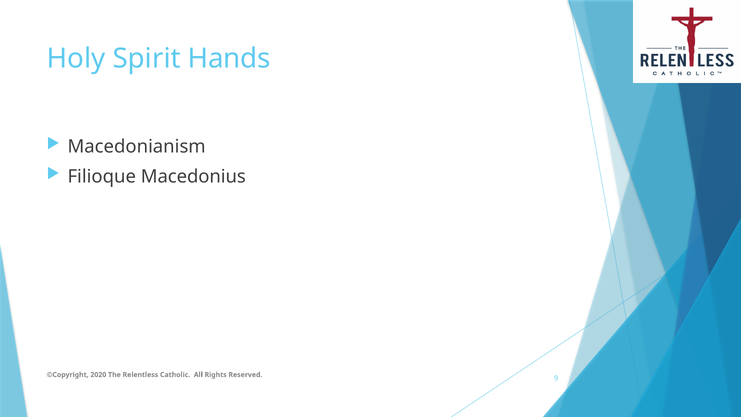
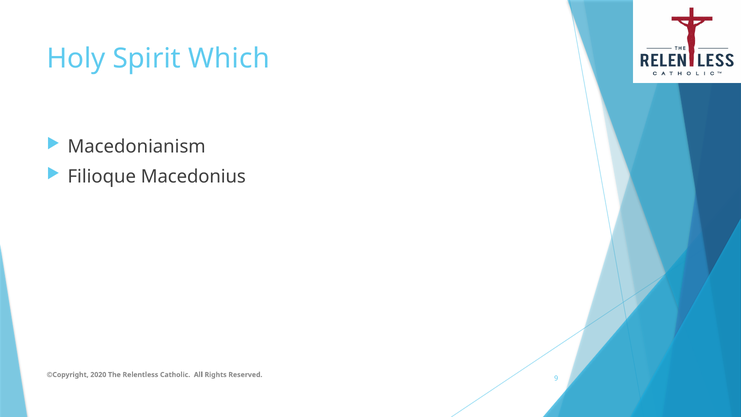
Hands: Hands -> Which
